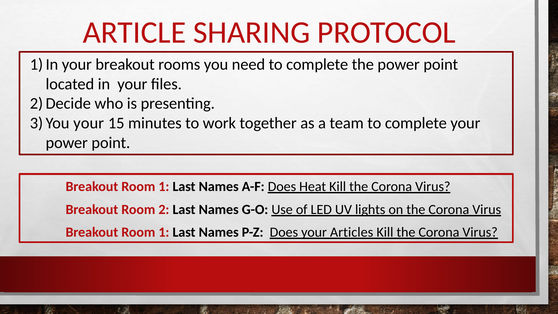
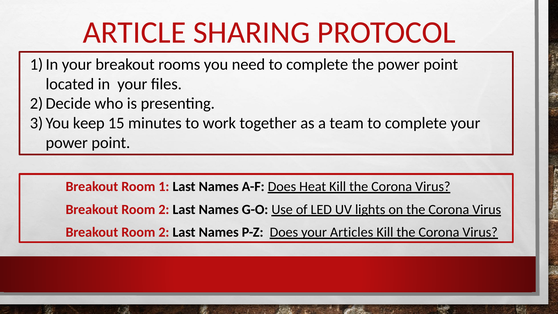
your at (89, 123): your -> keep
1 at (164, 232): 1 -> 2
